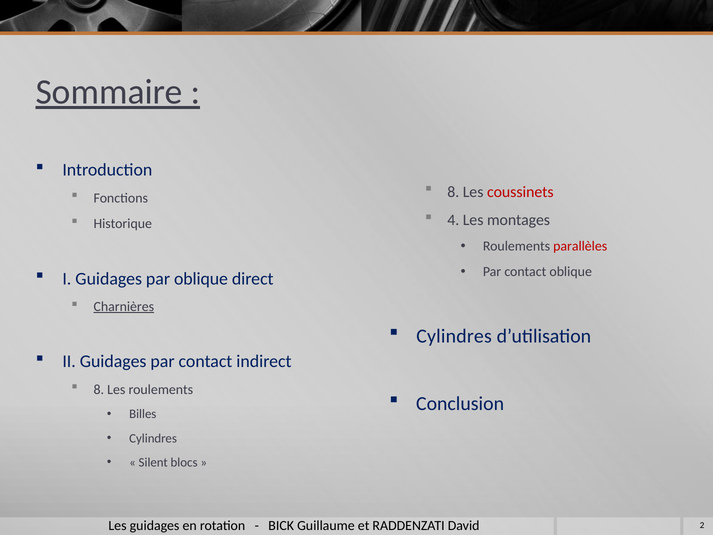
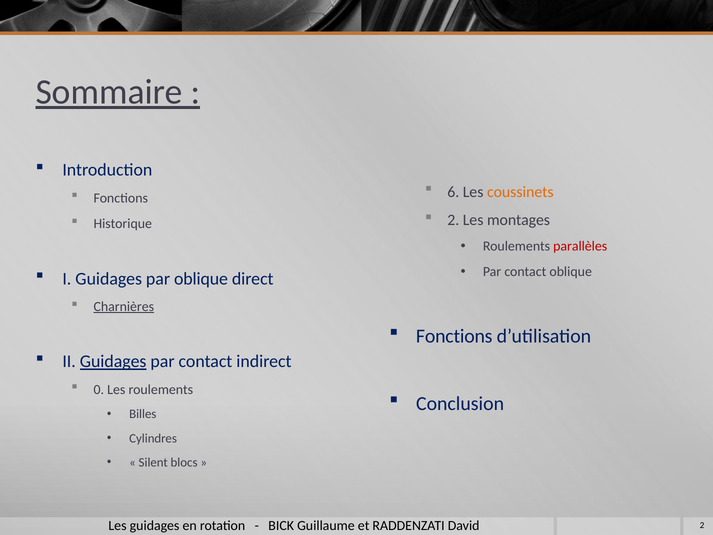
8 at (453, 192): 8 -> 6
coussinets colour: red -> orange
4 at (453, 220): 4 -> 2
Cylindres at (454, 336): Cylindres -> Fonctions
Guidages at (113, 361) underline: none -> present
8 at (99, 389): 8 -> 0
